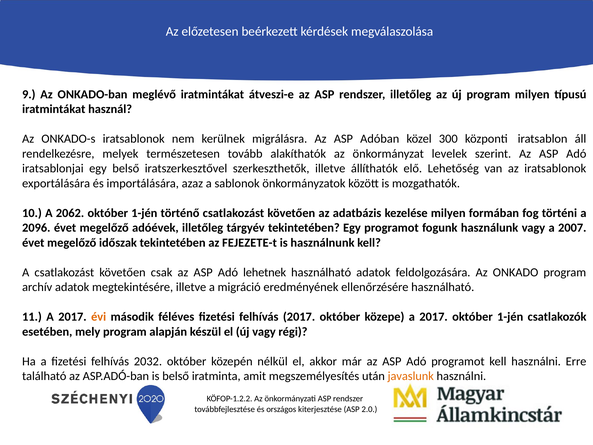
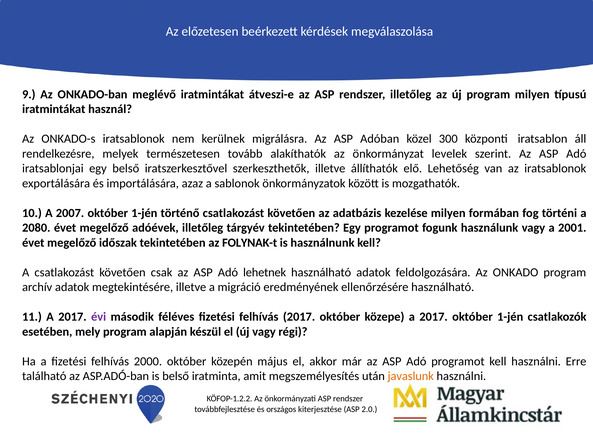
2062: 2062 -> 2007
2096: 2096 -> 2080
2007: 2007 -> 2001
FEJEZETE-t: FEJEZETE-t -> FOLYNAK-t
évi colour: orange -> purple
2032: 2032 -> 2000
nélkül: nélkül -> május
